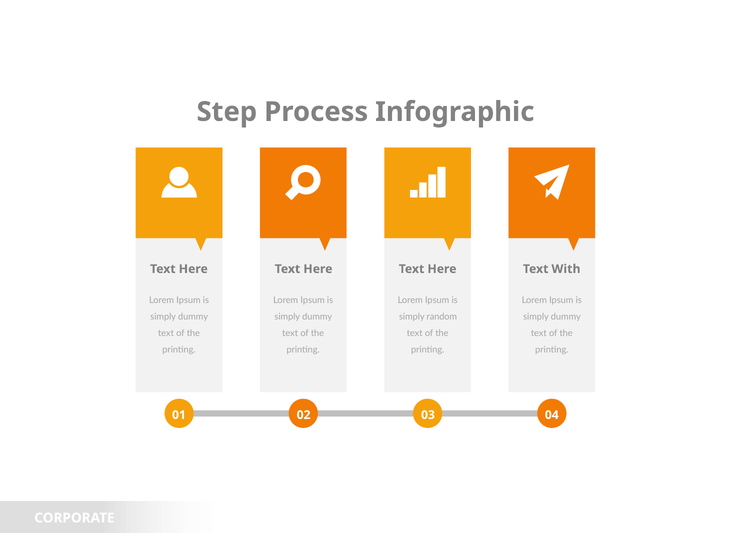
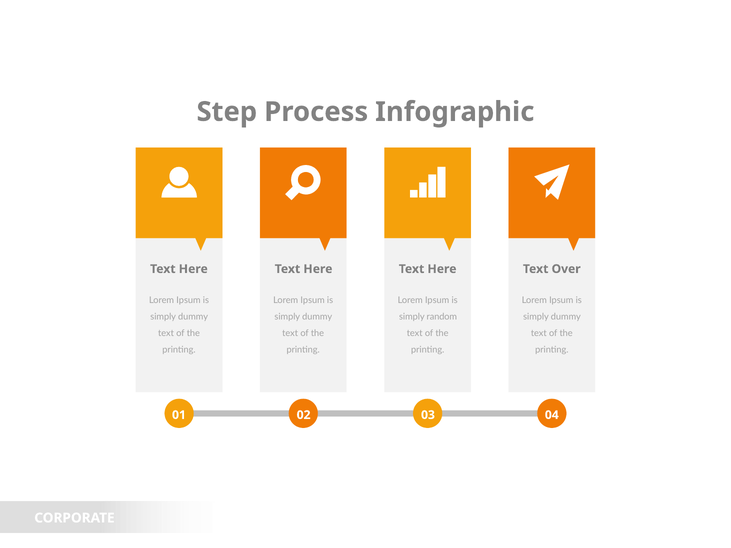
With: With -> Over
